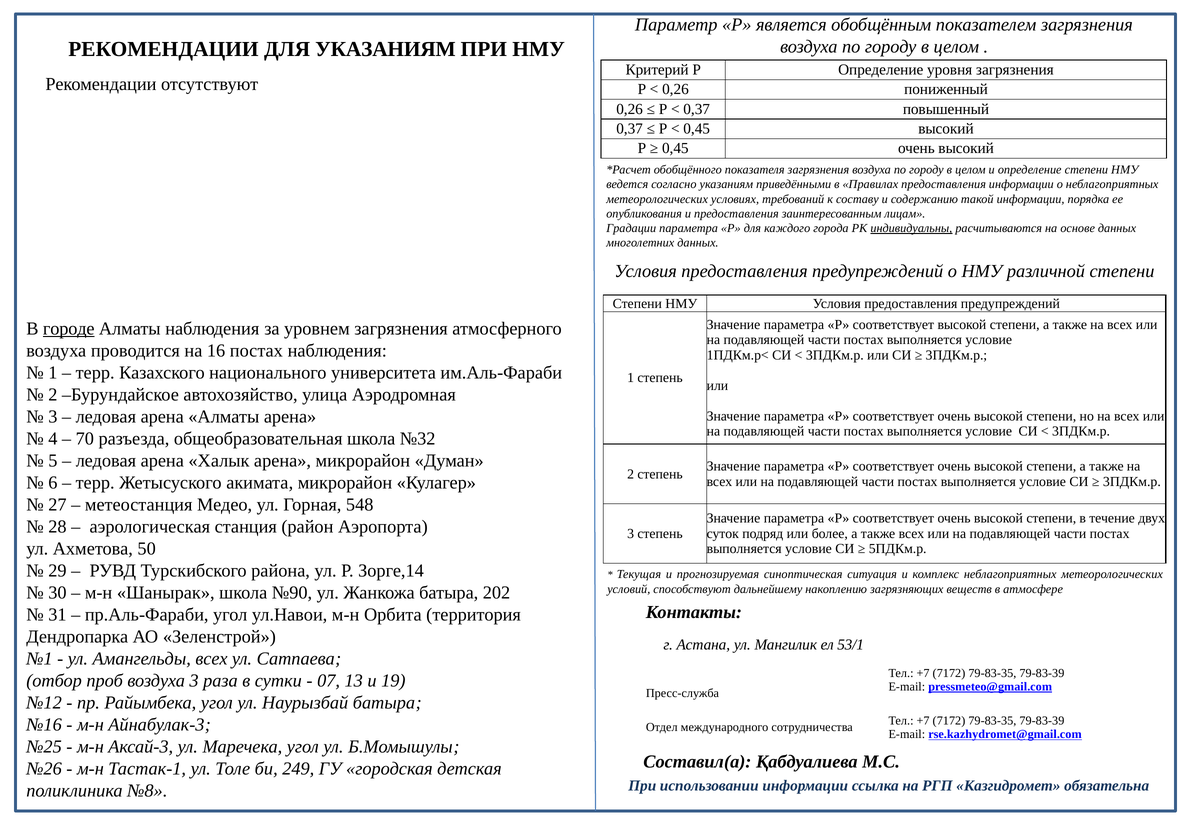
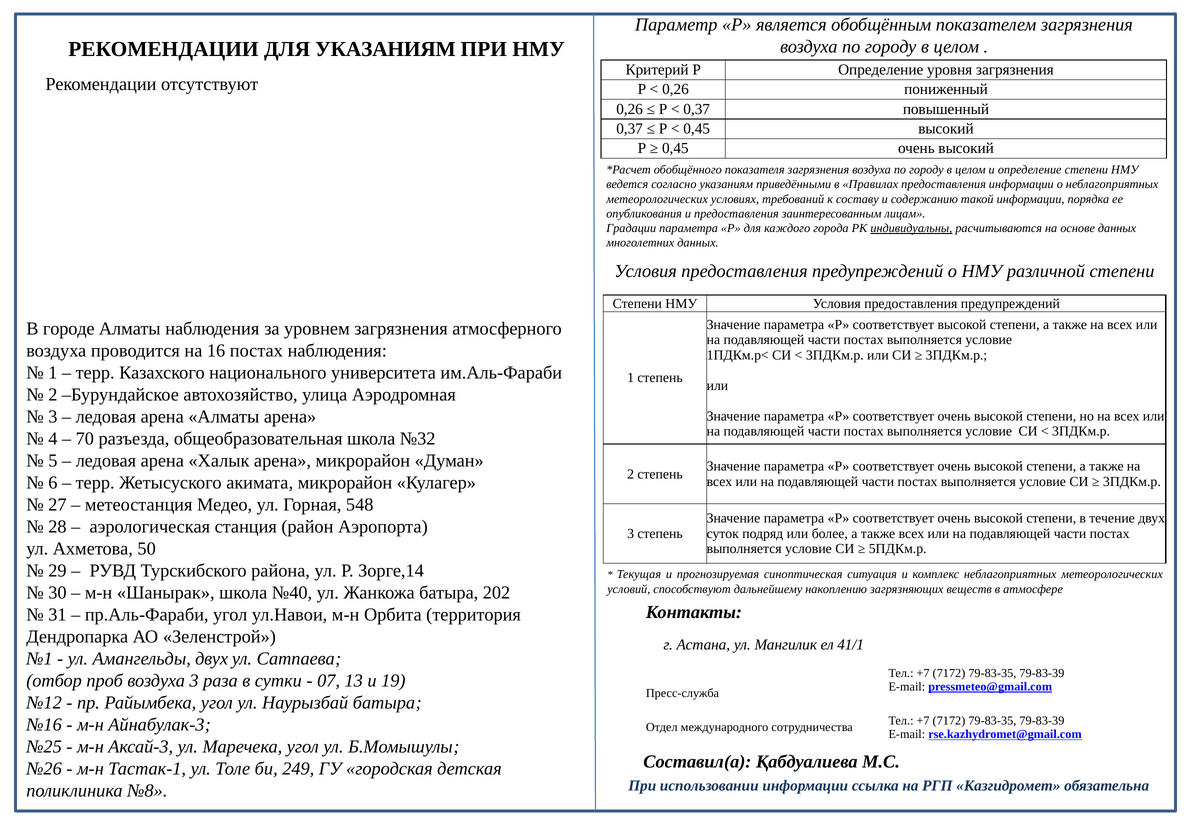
городе underline: present -> none
№90: №90 -> №40
53/1: 53/1 -> 41/1
Амангельды всех: всех -> двух
